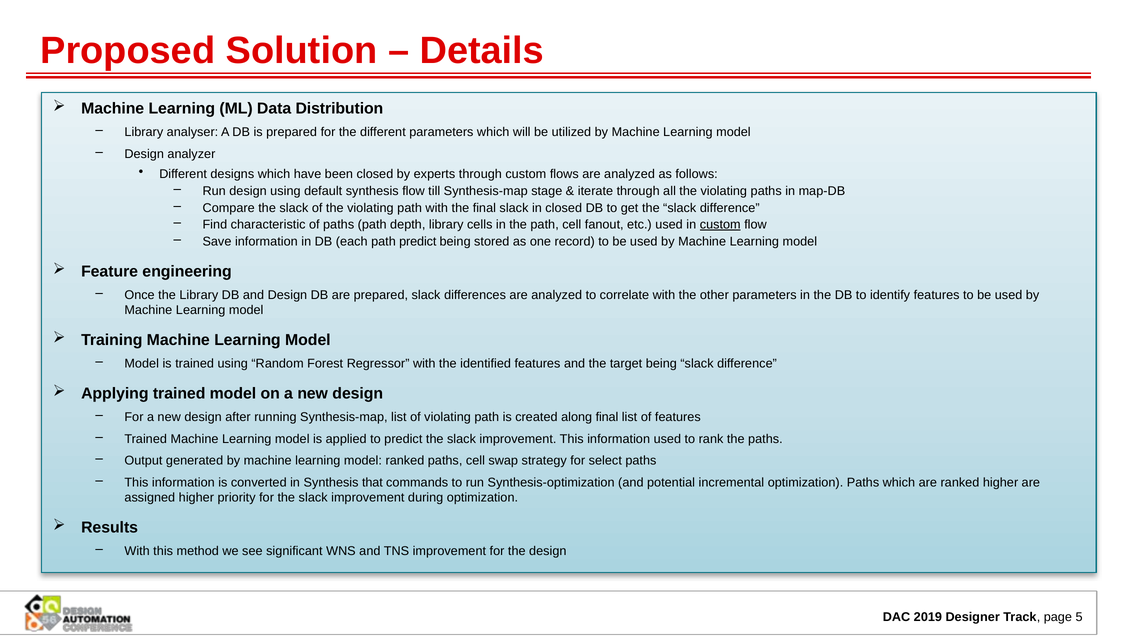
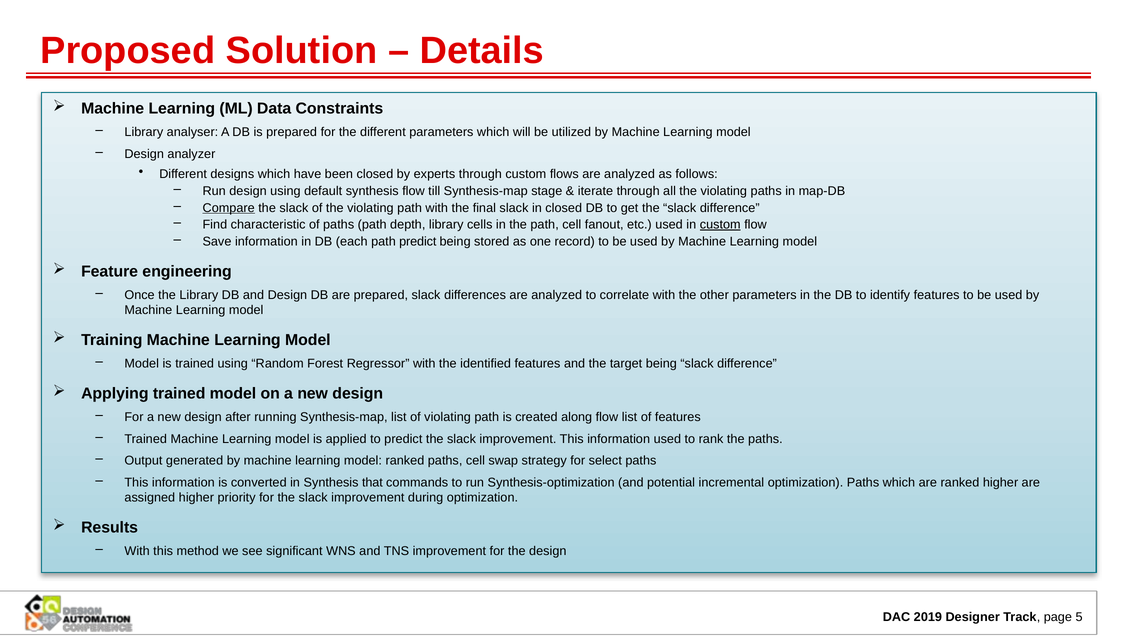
Distribution: Distribution -> Constraints
Compare underline: none -> present
along final: final -> flow
